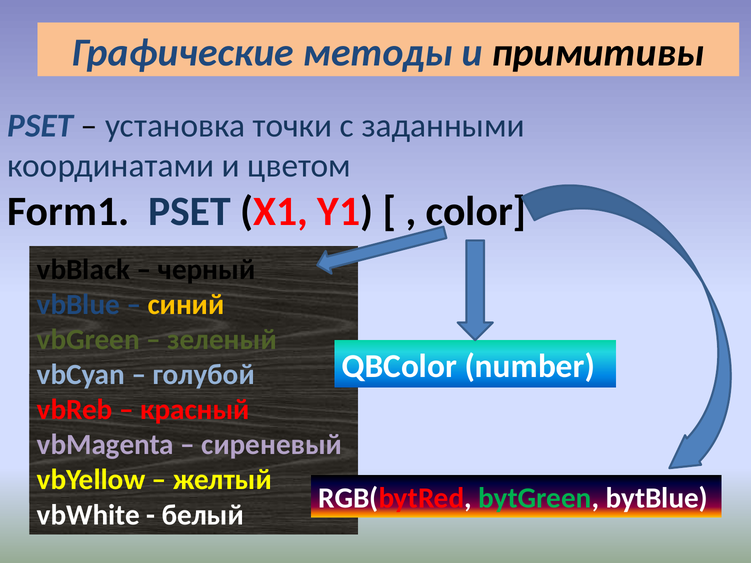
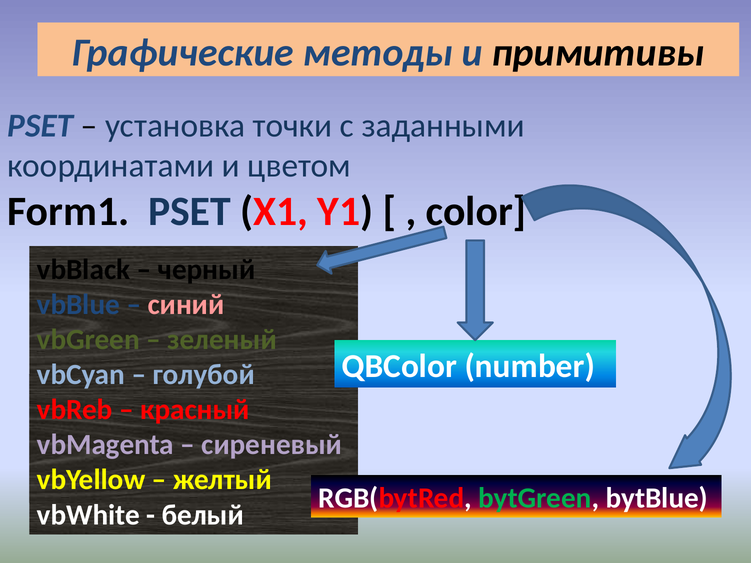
синий colour: yellow -> pink
